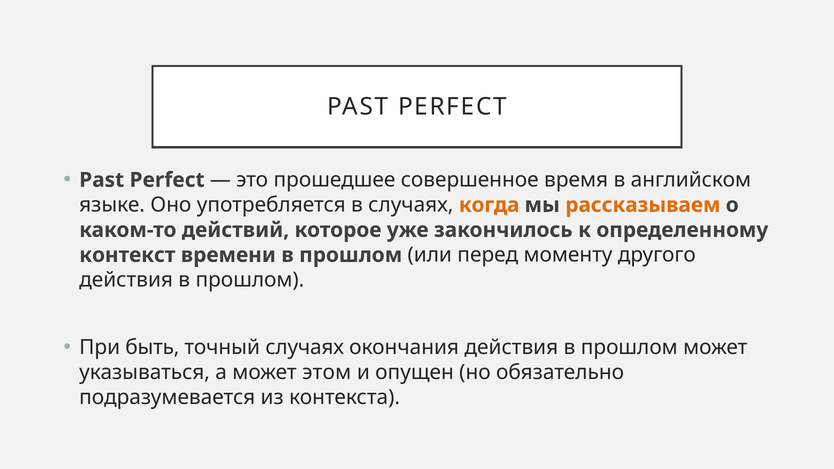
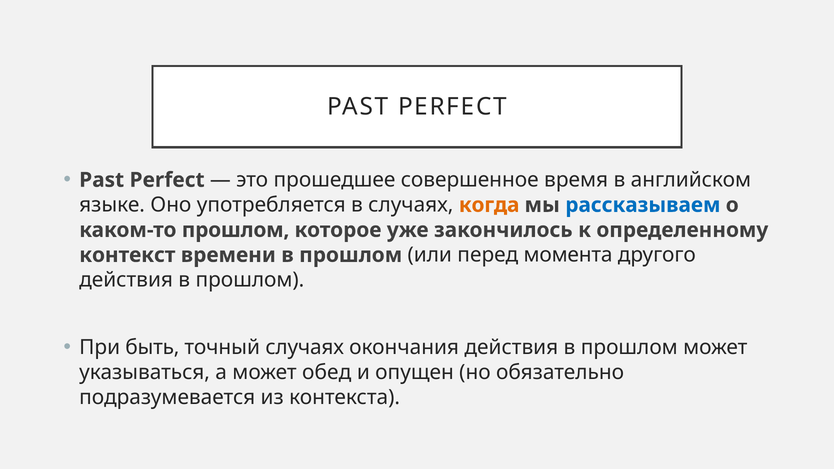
рассказываем colour: orange -> blue
каком-то действий: действий -> прошлом
моменту: моменту -> момента
этом: этом -> обед
